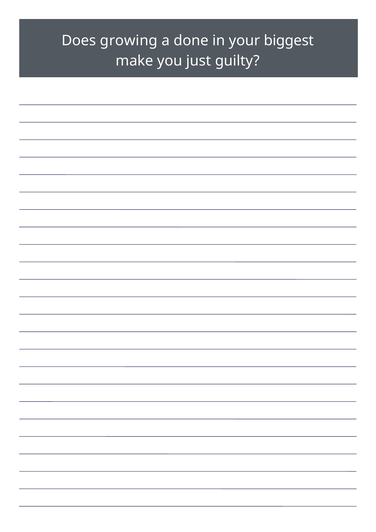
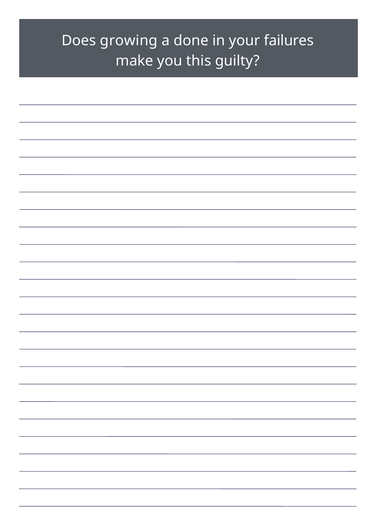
biggest: biggest -> failures
just: just -> this
